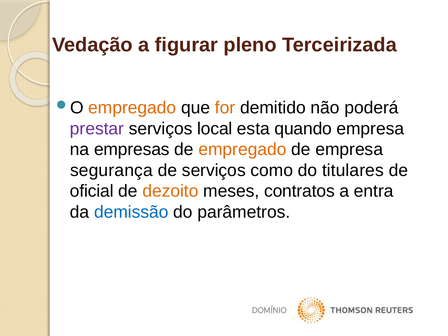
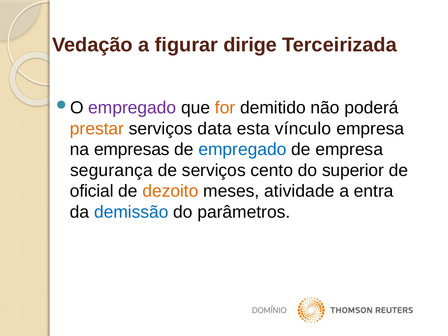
pleno: pleno -> dirige
empregado at (132, 108) colour: orange -> purple
prestar colour: purple -> orange
local: local -> data
quando: quando -> vínculo
empregado at (242, 149) colour: orange -> blue
como: como -> cento
titulares: titulares -> superior
contratos: contratos -> atividade
